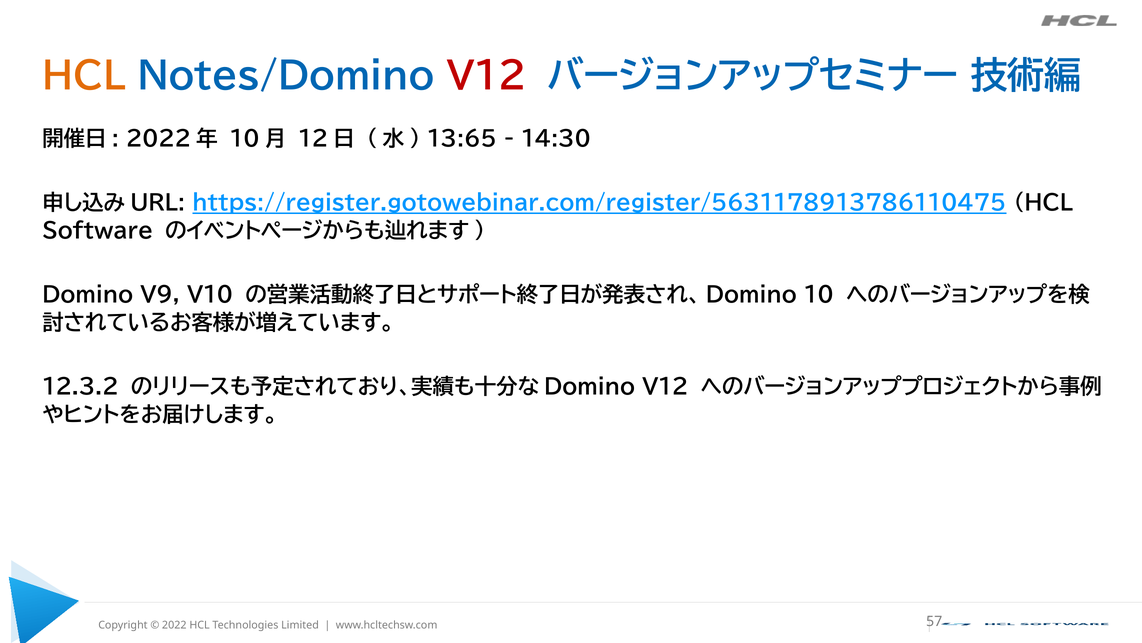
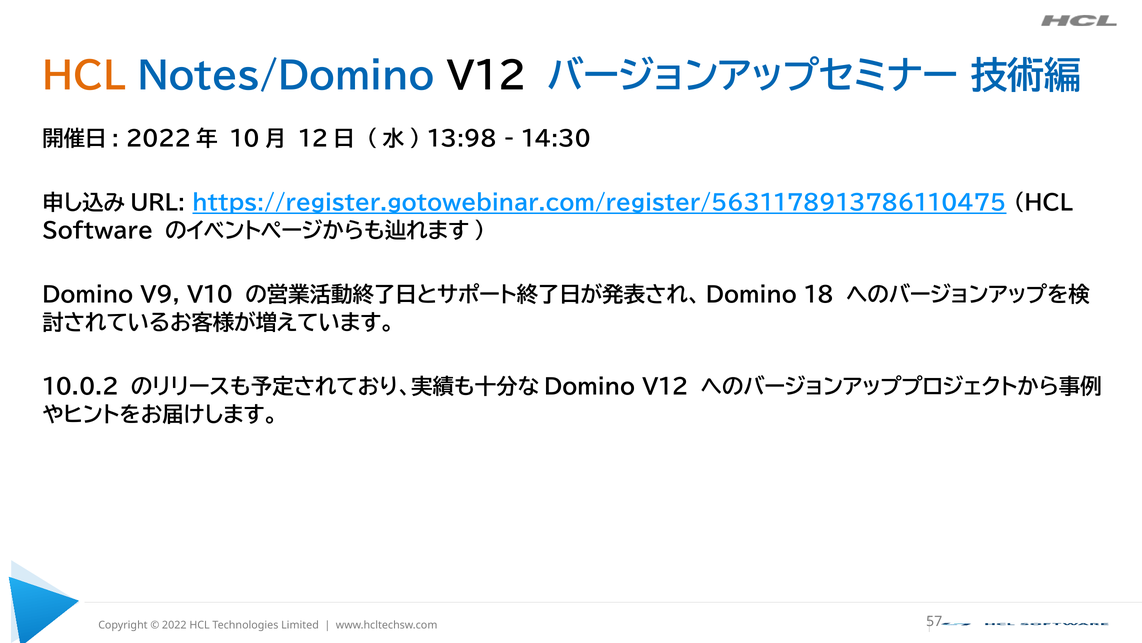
V12 at (487, 77) colour: red -> black
13:65: 13:65 -> 13:98
10: 10 -> 18
12.3.2: 12.3.2 -> 10.0.2
